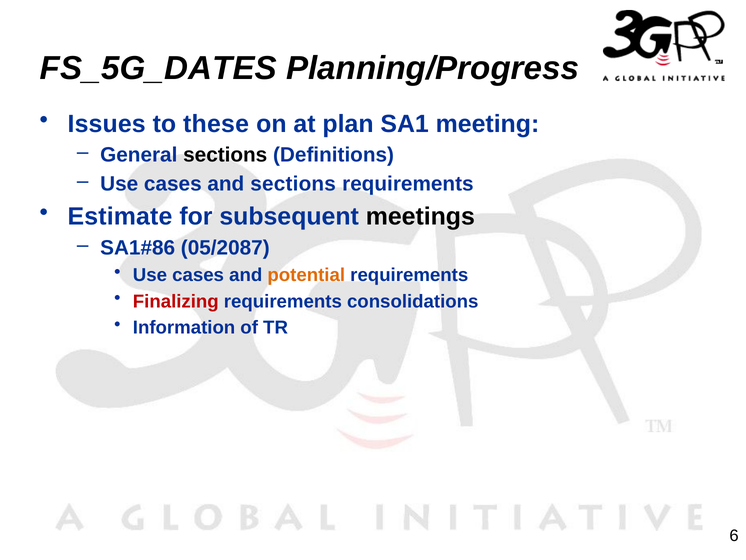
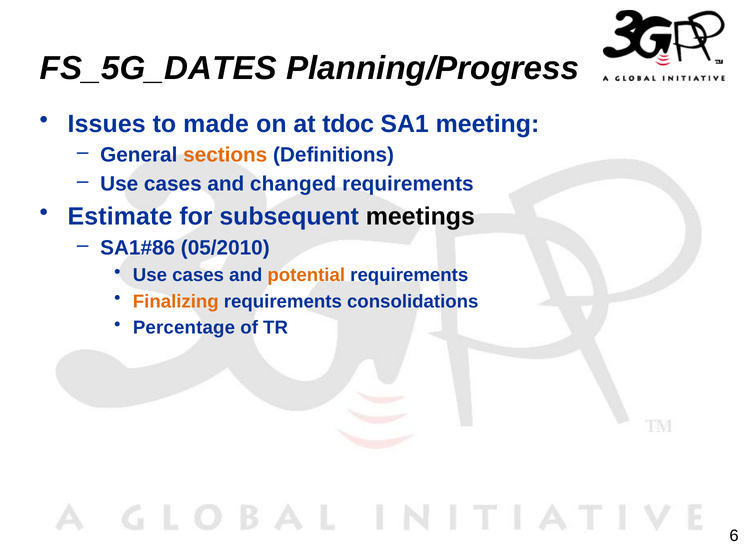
these: these -> made
plan: plan -> tdoc
sections at (225, 155) colour: black -> orange
and sections: sections -> changed
05/2087: 05/2087 -> 05/2010
Finalizing colour: red -> orange
Information: Information -> Percentage
